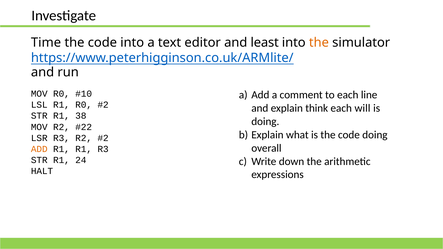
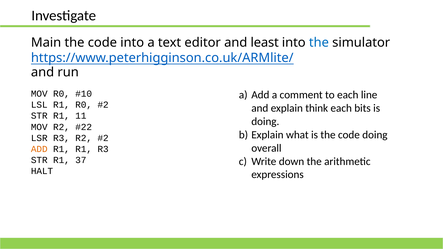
Time: Time -> Main
the at (319, 43) colour: orange -> blue
will: will -> bits
38: 38 -> 11
24: 24 -> 37
